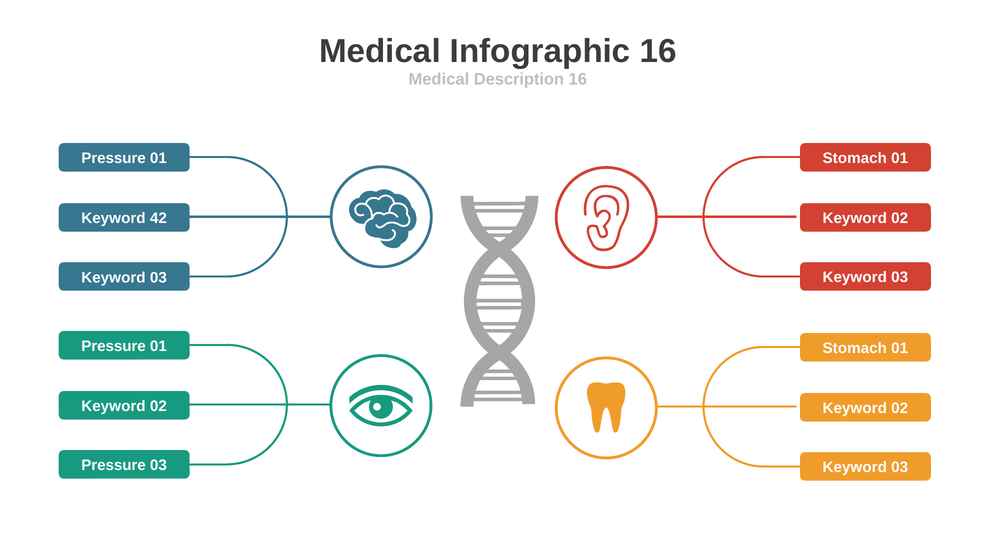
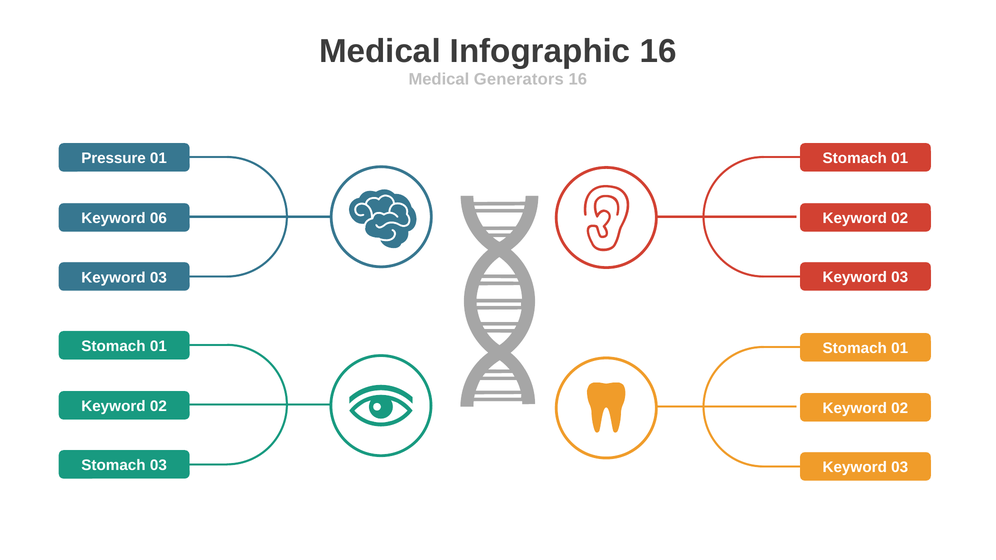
Description: Description -> Generators
42: 42 -> 06
Pressure at (114, 346): Pressure -> Stomach
Pressure at (114, 466): Pressure -> Stomach
